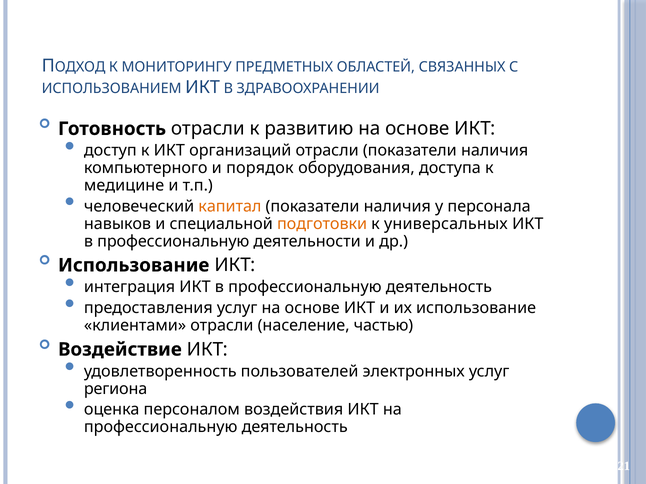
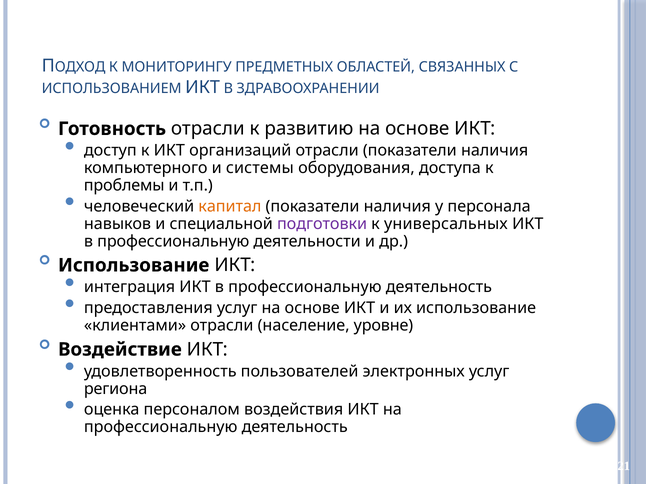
порядок: порядок -> системы
медицине: медицине -> проблемы
подготовки colour: orange -> purple
частью: частью -> уровне
